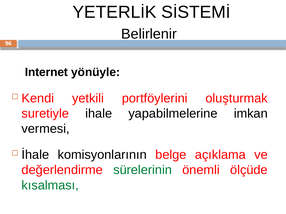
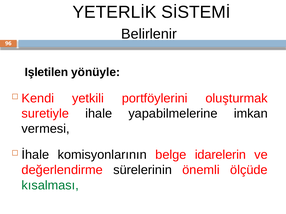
Internet: Internet -> Işletilen
açıklama: açıklama -> idarelerin
sürelerinin colour: green -> black
